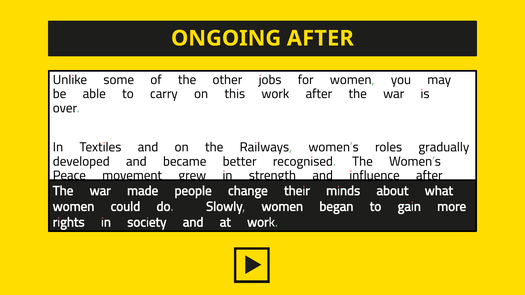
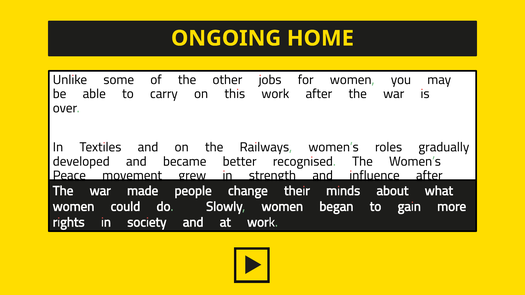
ONGOING AFTER: AFTER -> HOME
